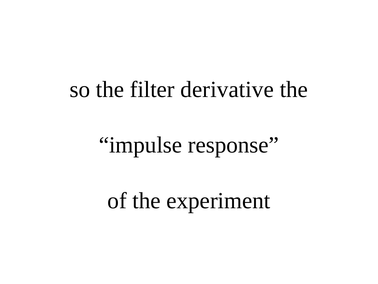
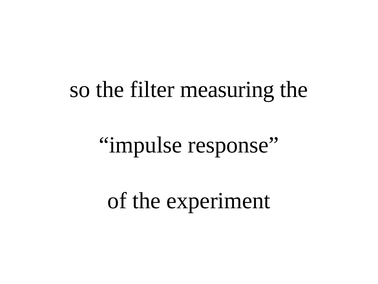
derivative: derivative -> measuring
